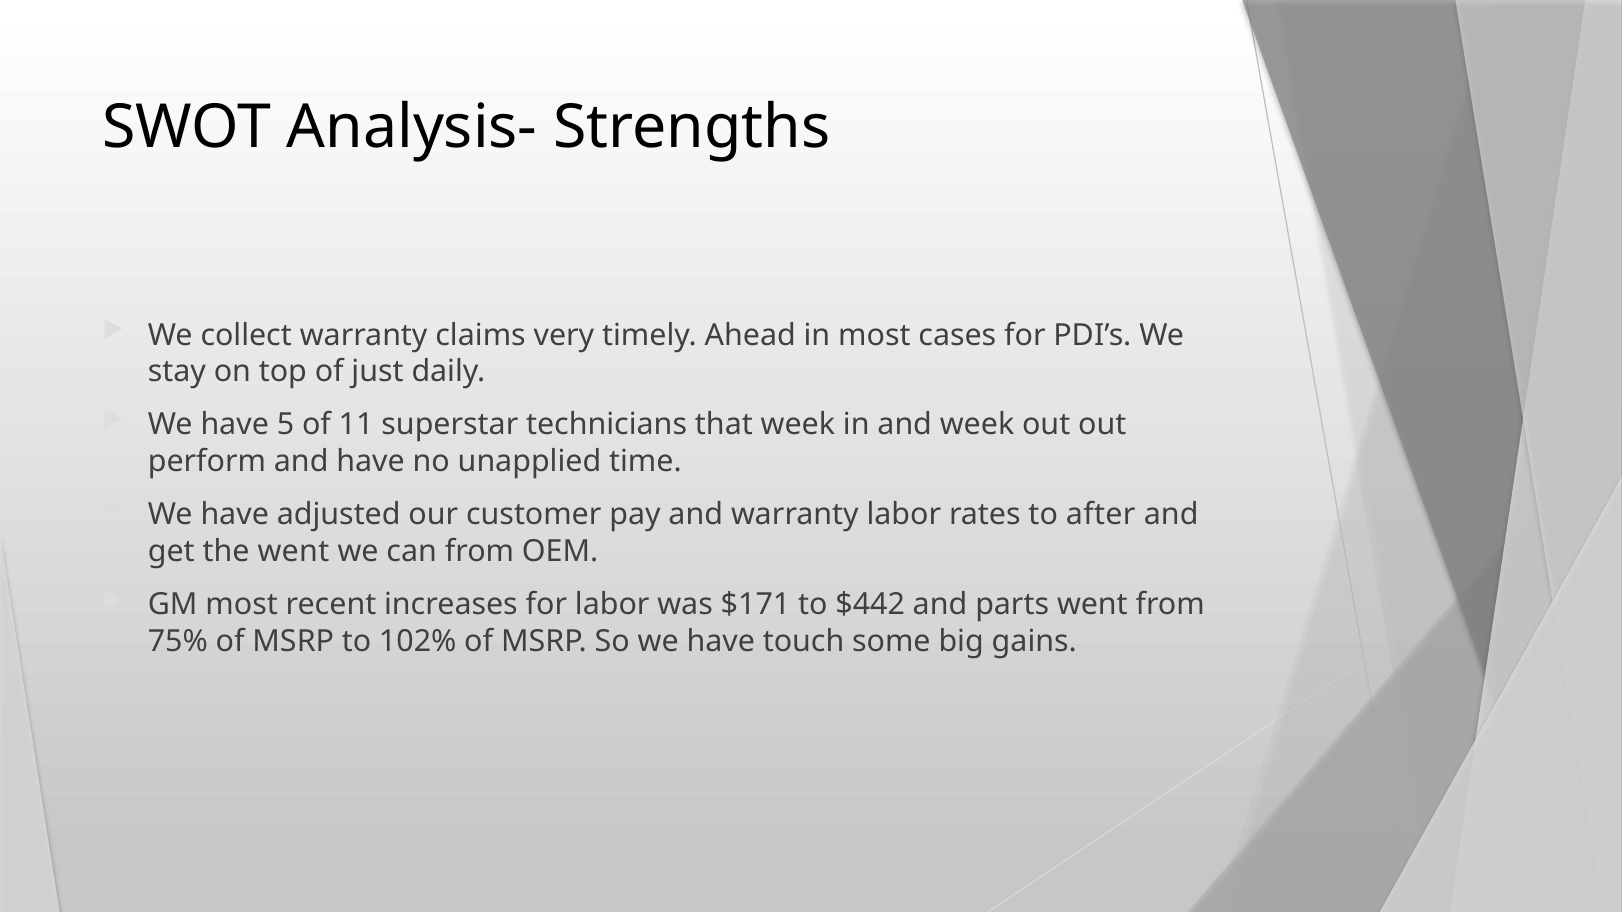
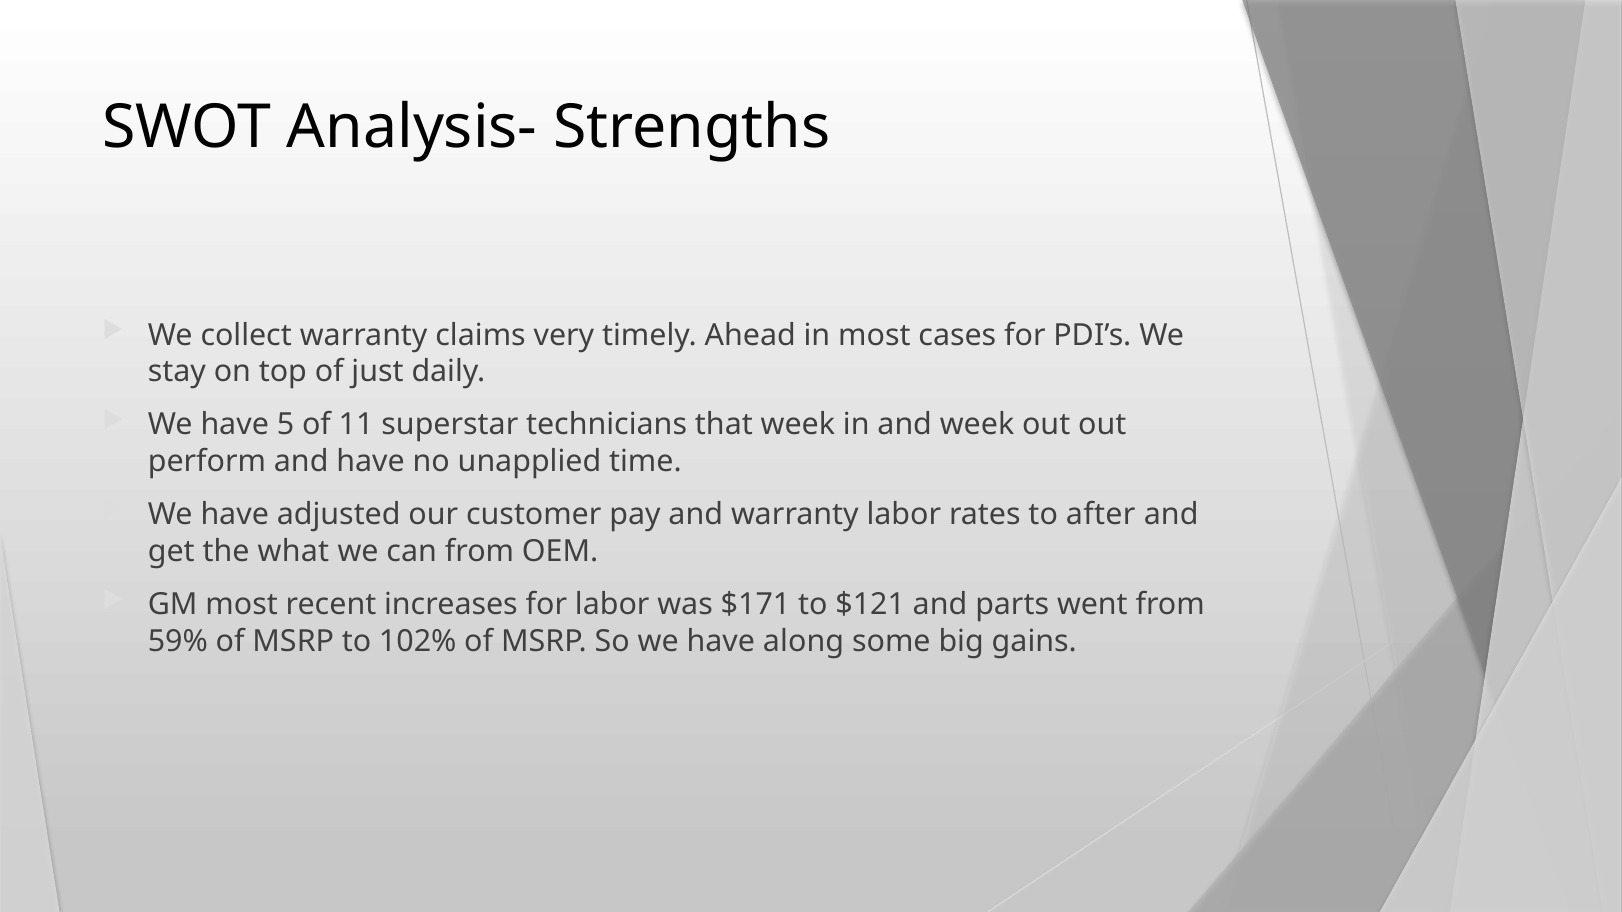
the went: went -> what
$442: $442 -> $121
75%: 75% -> 59%
touch: touch -> along
